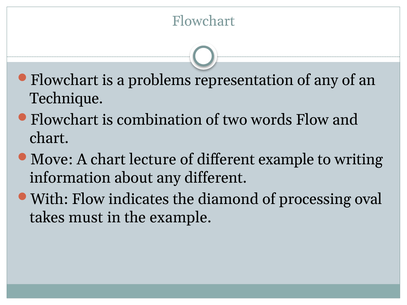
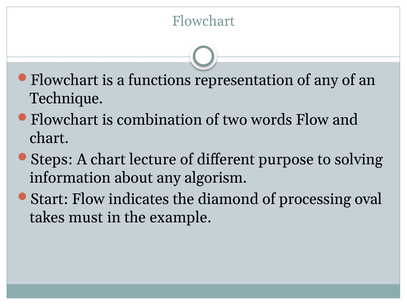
problems: problems -> functions
Move: Move -> Steps
different example: example -> purpose
writing: writing -> solving
any different: different -> algorism
With: With -> Start
